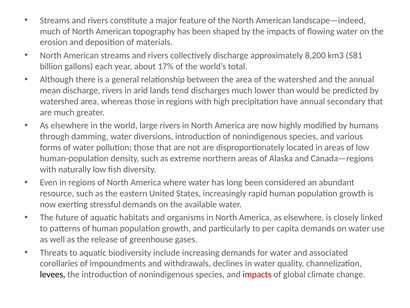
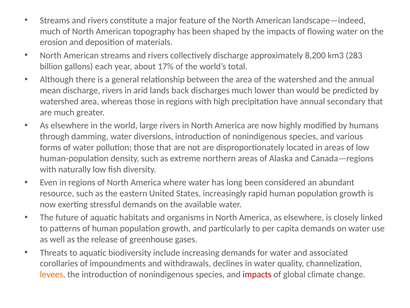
581: 581 -> 283
tend: tend -> back
levees colour: black -> orange
